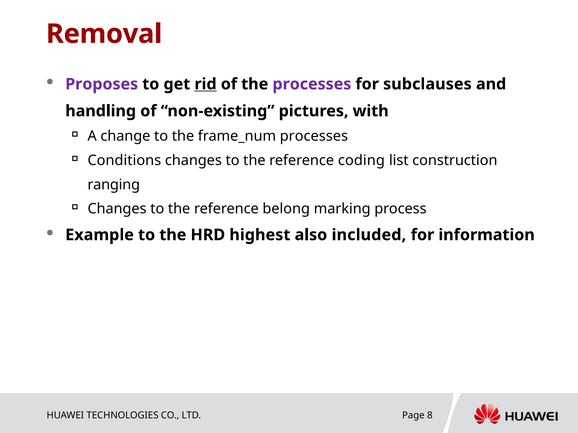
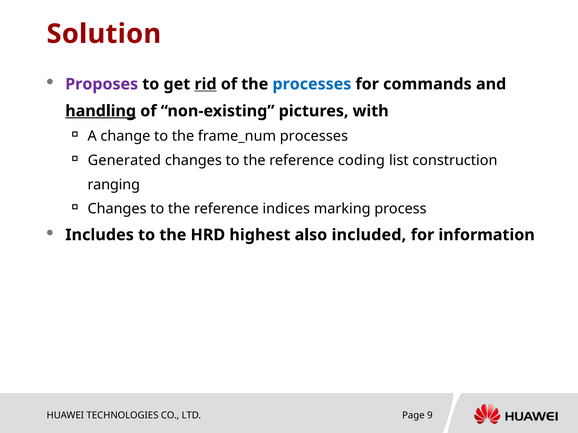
Removal: Removal -> Solution
processes at (312, 84) colour: purple -> blue
subclauses: subclauses -> commands
handling underline: none -> present
Conditions: Conditions -> Generated
belong: belong -> indices
Example: Example -> Includes
8: 8 -> 9
